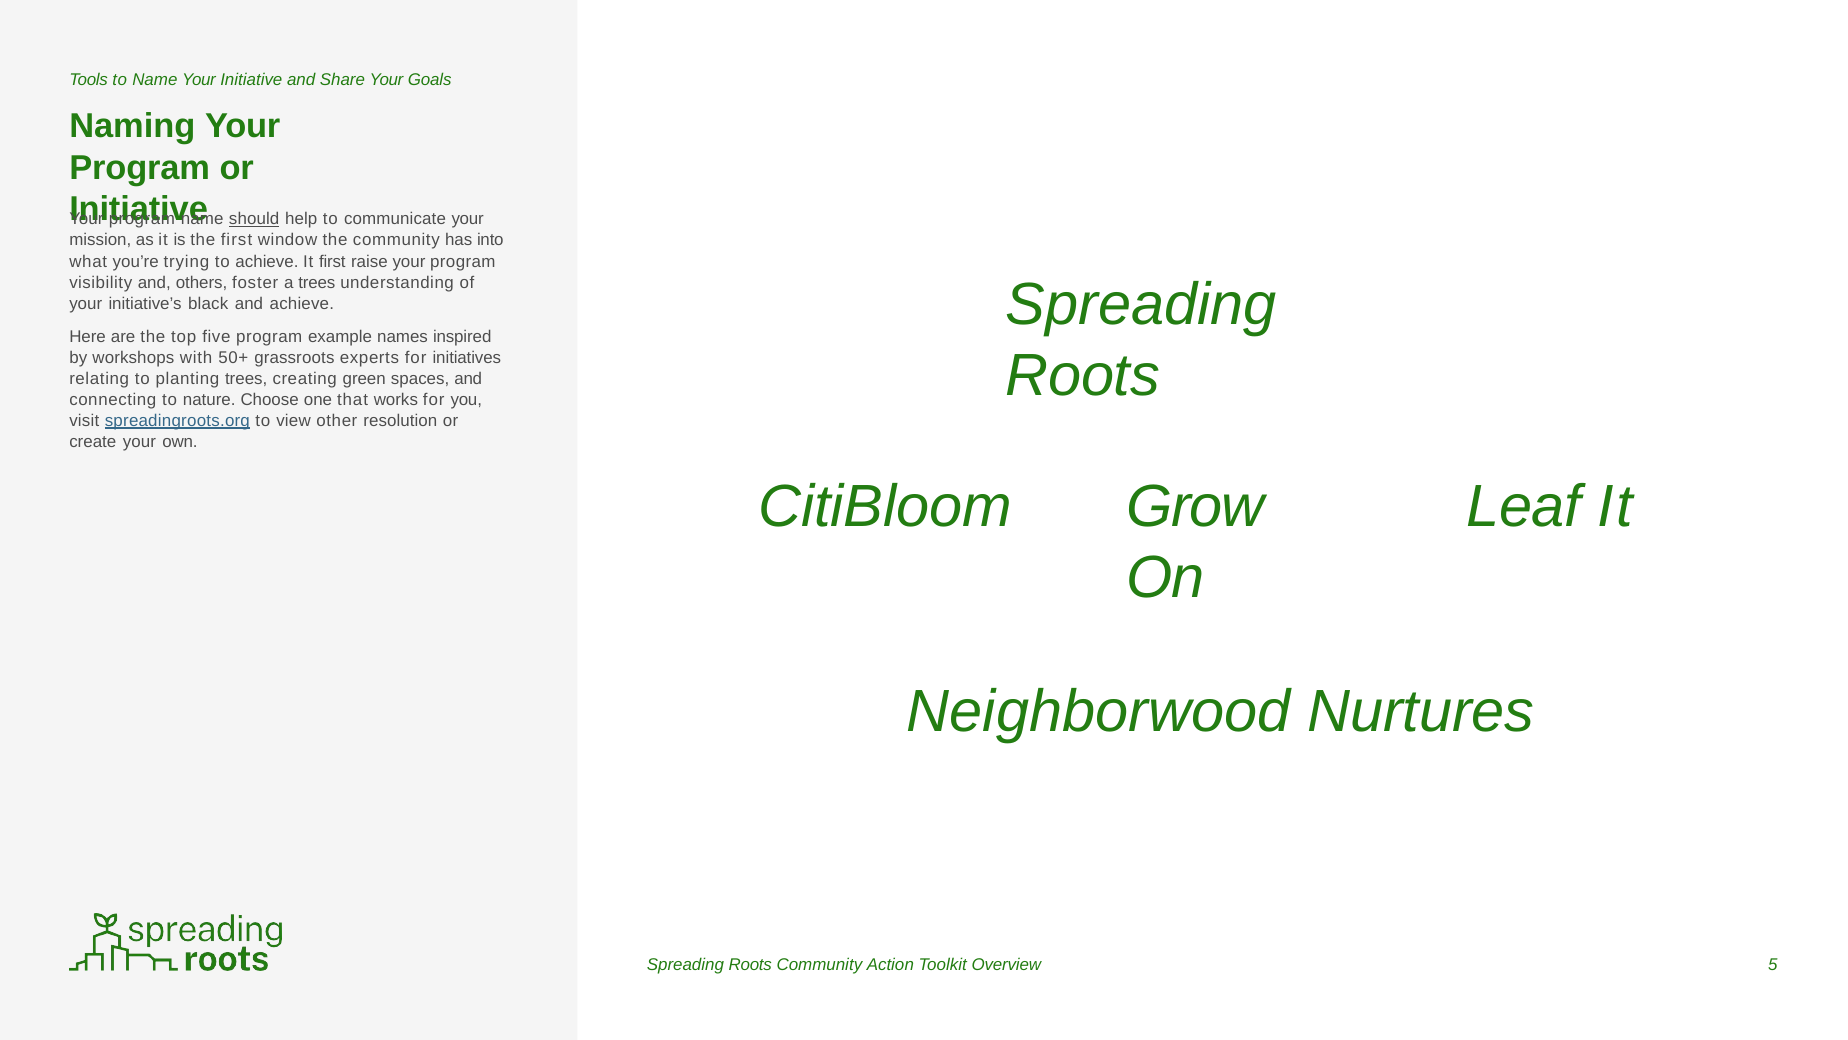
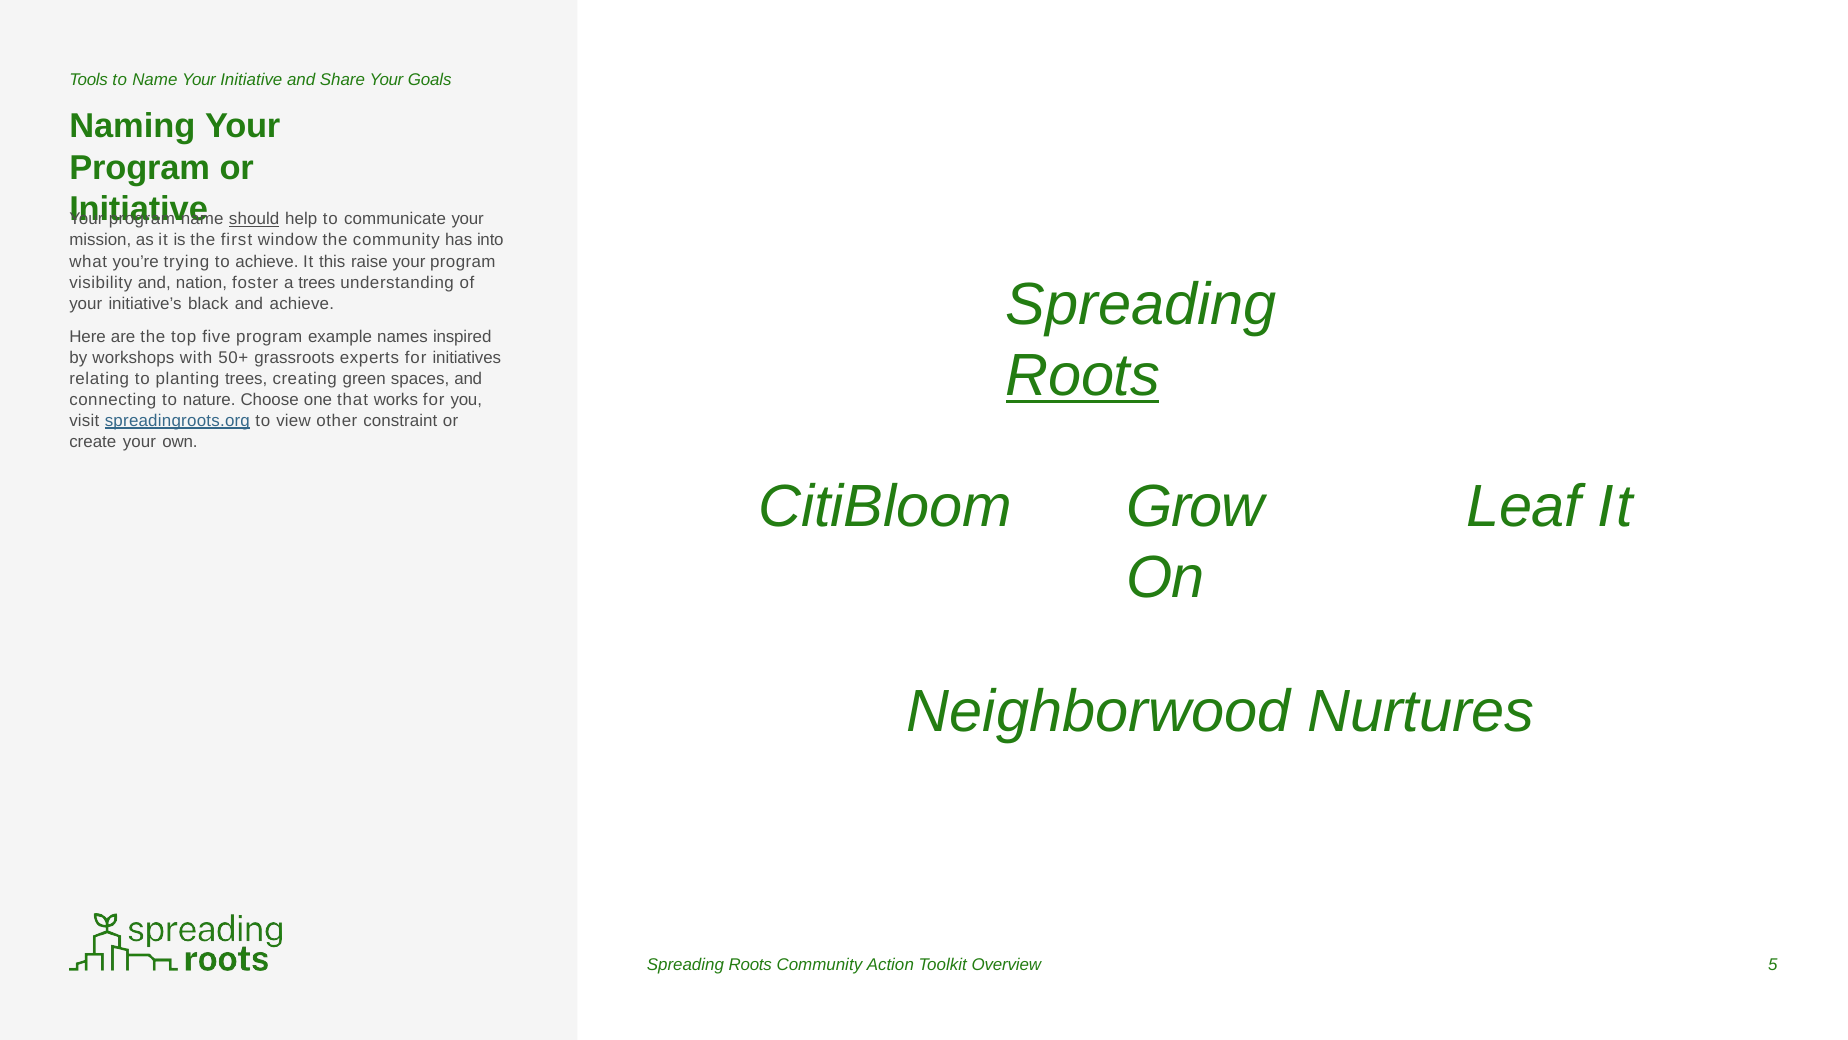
It first: first -> this
others: others -> nation
Roots at (1083, 376) underline: none -> present
resolution: resolution -> constraint
